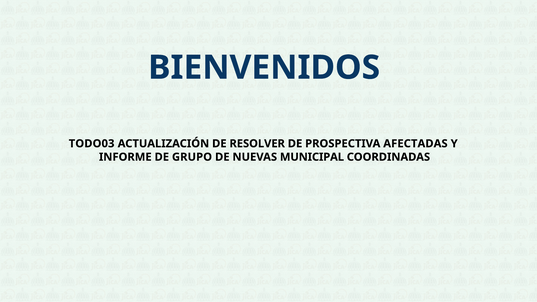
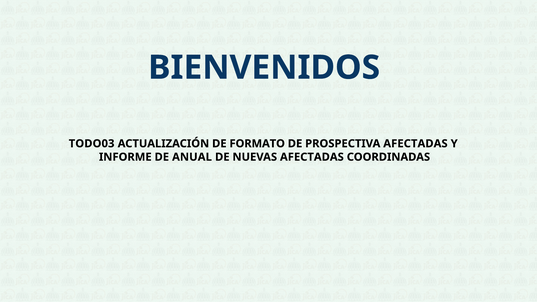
RESOLVER: RESOLVER -> FORMATO
GRUPO: GRUPO -> ANUAL
NUEVAS MUNICIPAL: MUNICIPAL -> AFECTADAS
